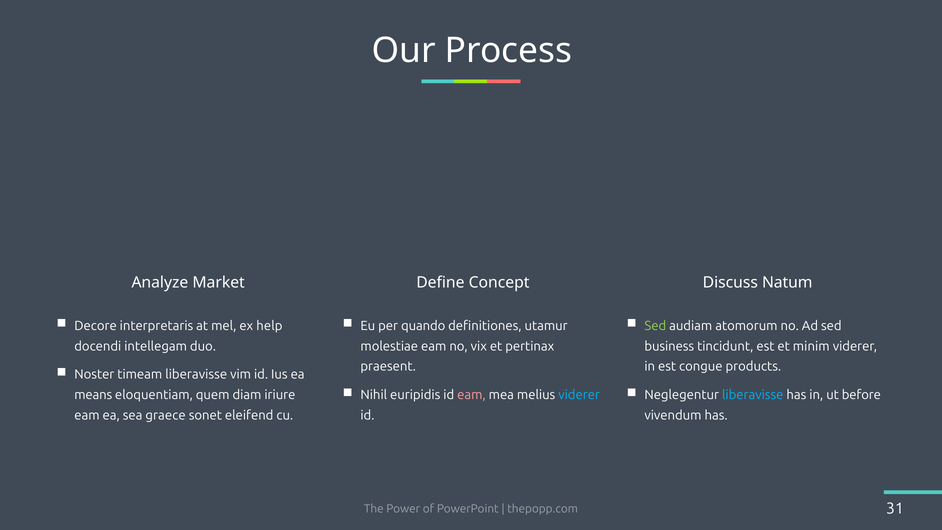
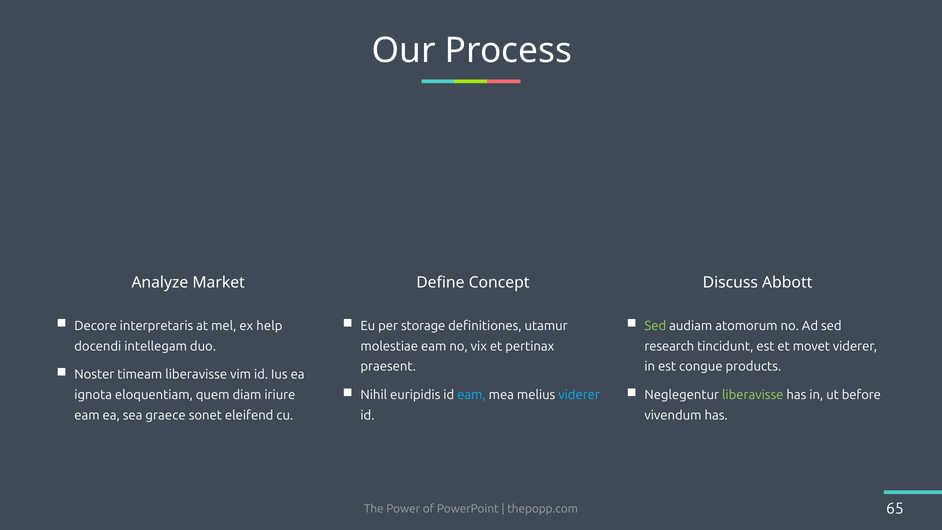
Natum: Natum -> Abbott
quando: quando -> storage
business: business -> research
minim: minim -> movet
eam at (471, 395) colour: pink -> light blue
liberavisse at (753, 395) colour: light blue -> light green
means: means -> ignota
31: 31 -> 65
